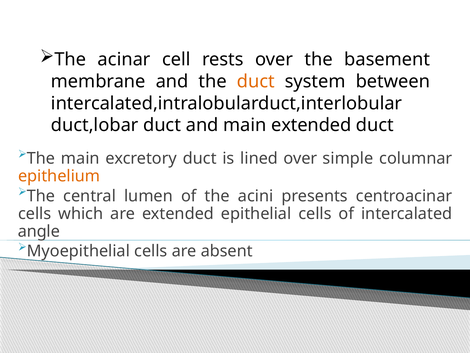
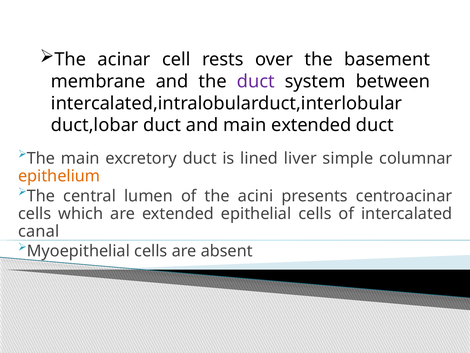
duct at (256, 81) colour: orange -> purple
lined over: over -> liver
angle: angle -> canal
